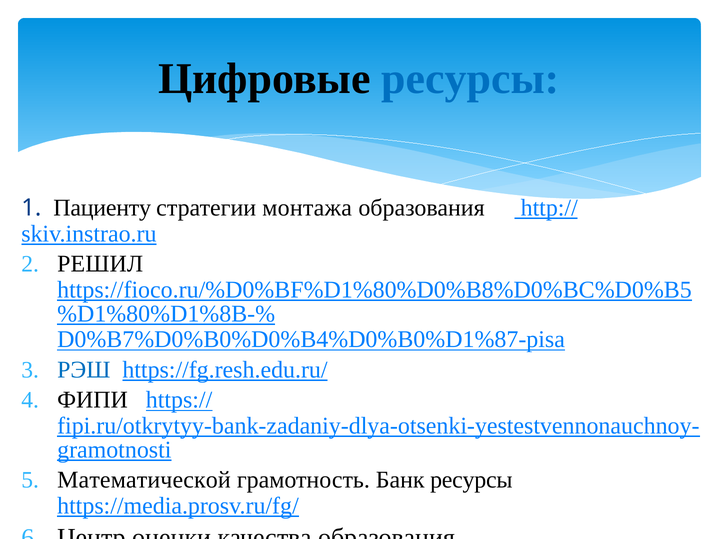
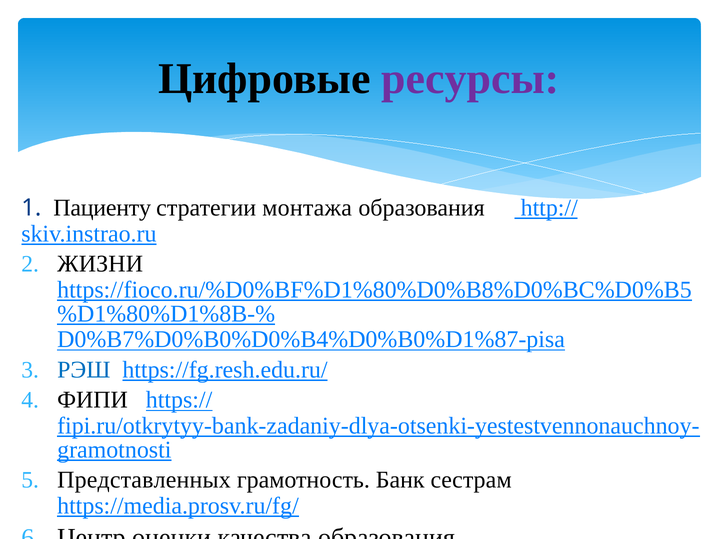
ресурсы at (470, 79) colour: blue -> purple
РЕШИЛ: РЕШИЛ -> ЖИЗНИ
Математической: Математической -> Представленных
Банк ресурсы: ресурсы -> сестрам
